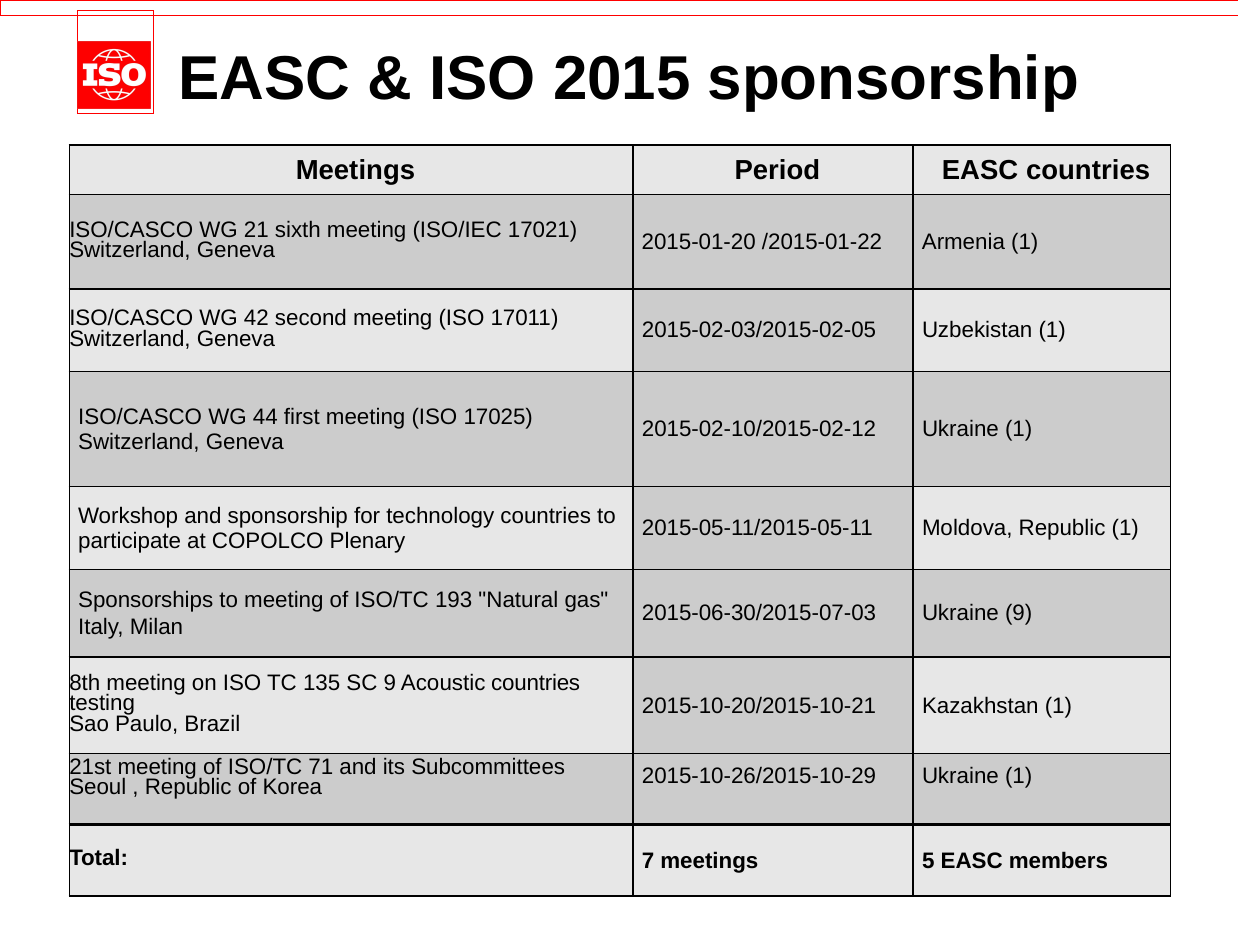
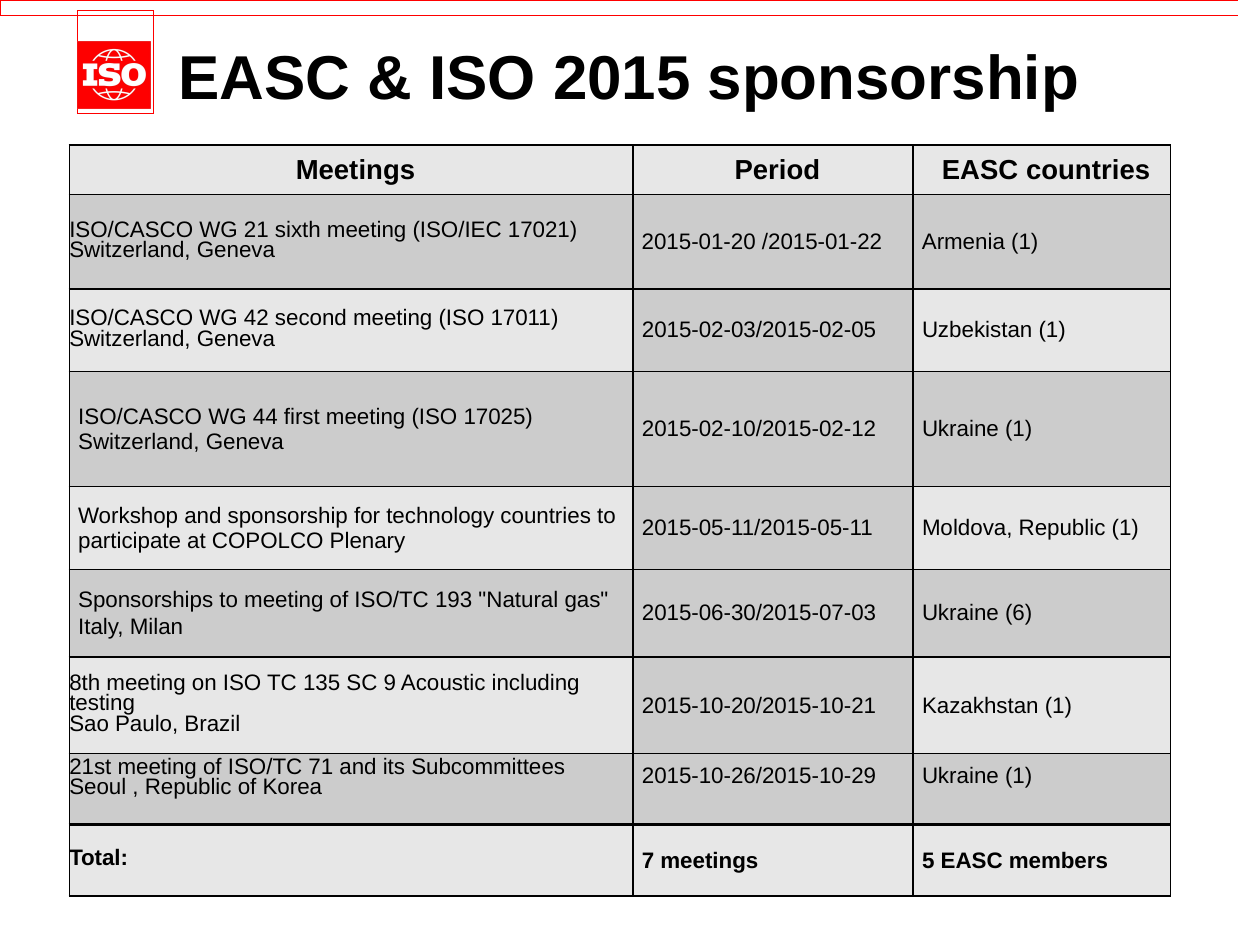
Ukraine 9: 9 -> 6
Acoustic countries: countries -> including
